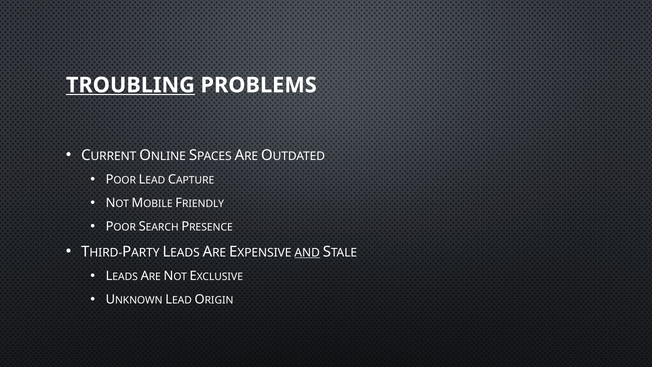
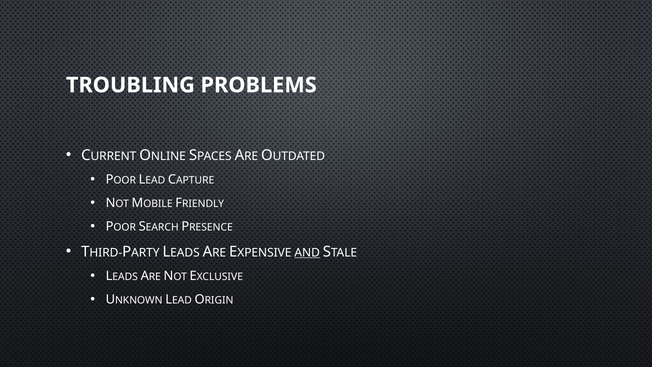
TROUBLING underline: present -> none
